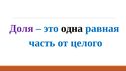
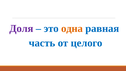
одна colour: black -> orange
